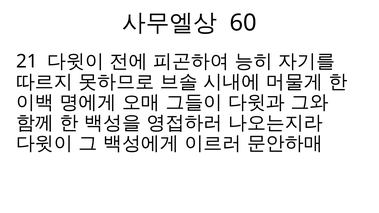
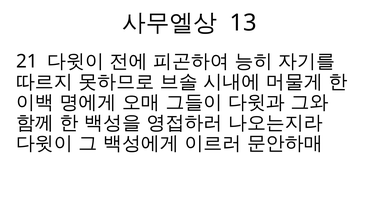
60: 60 -> 13
